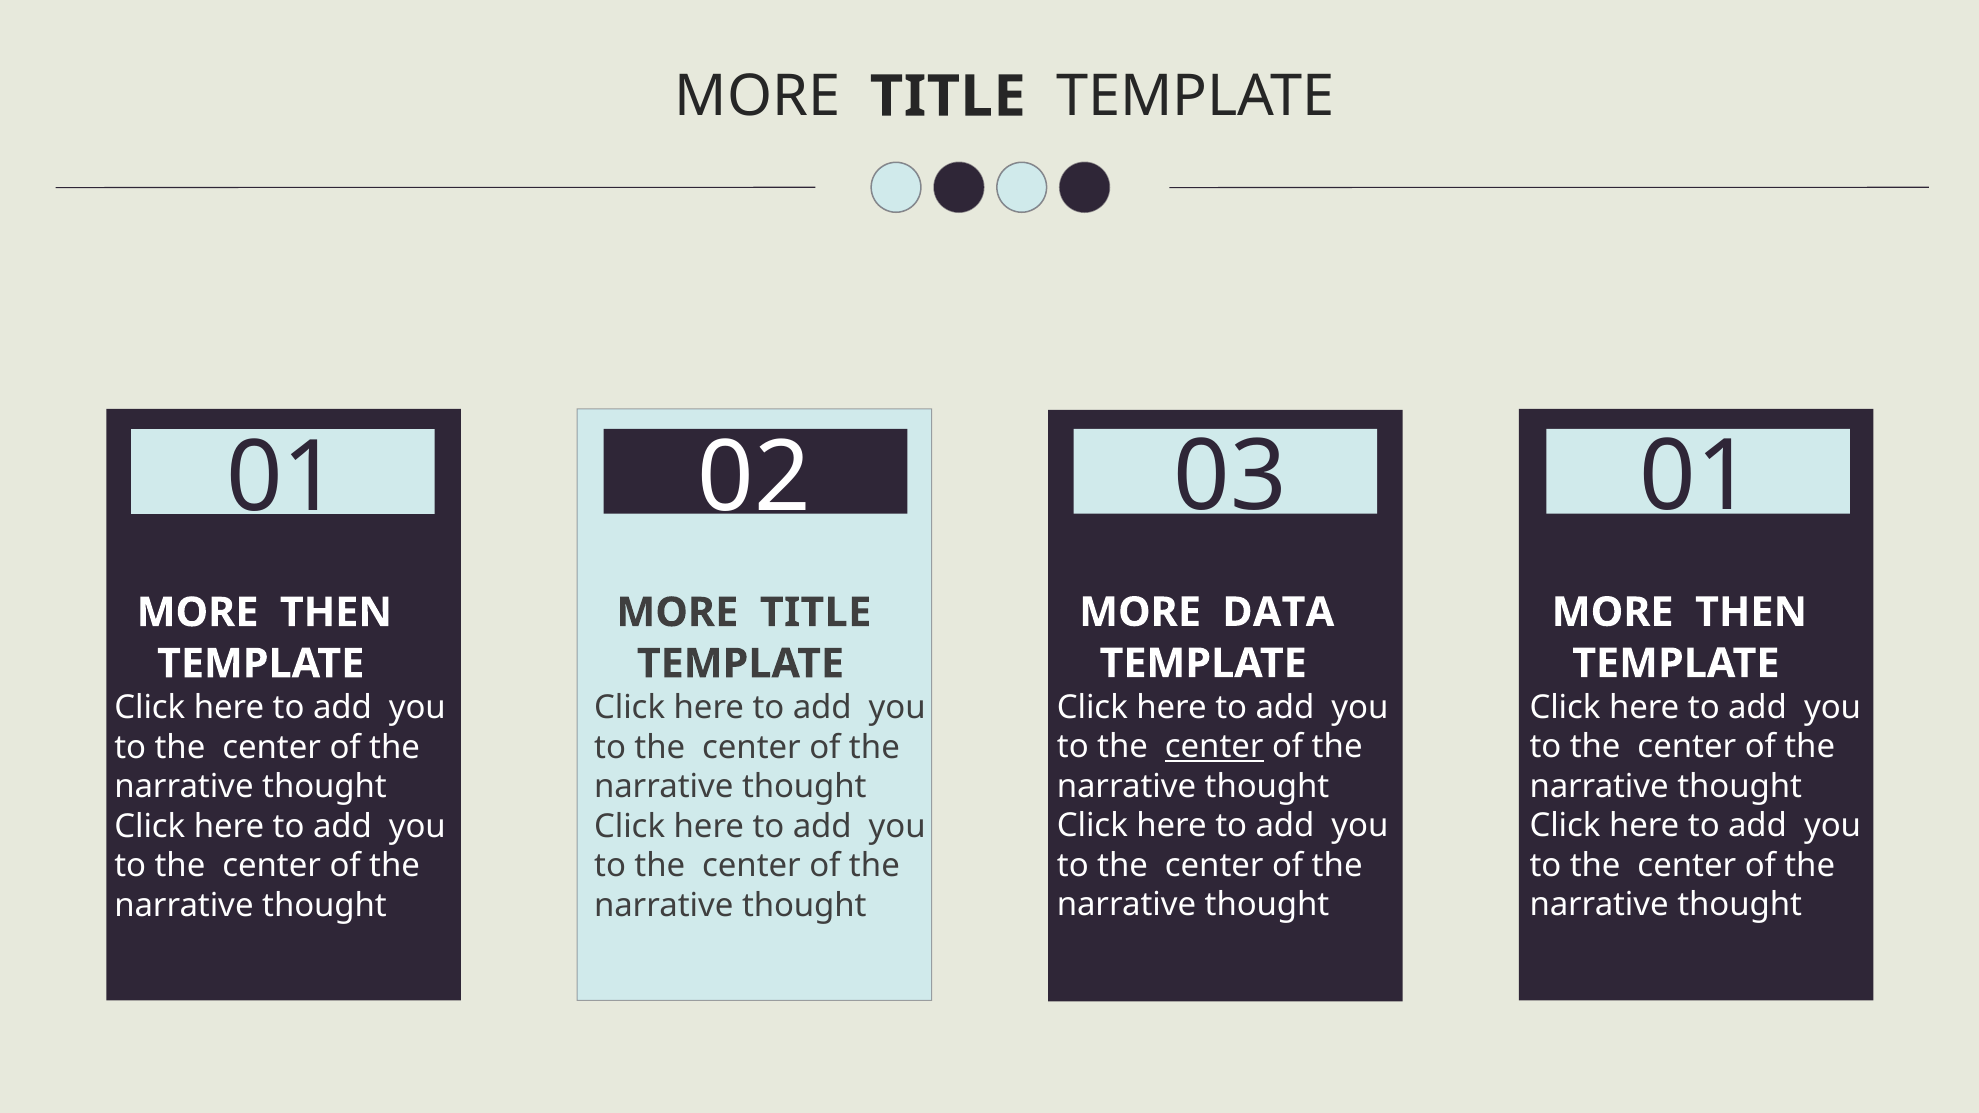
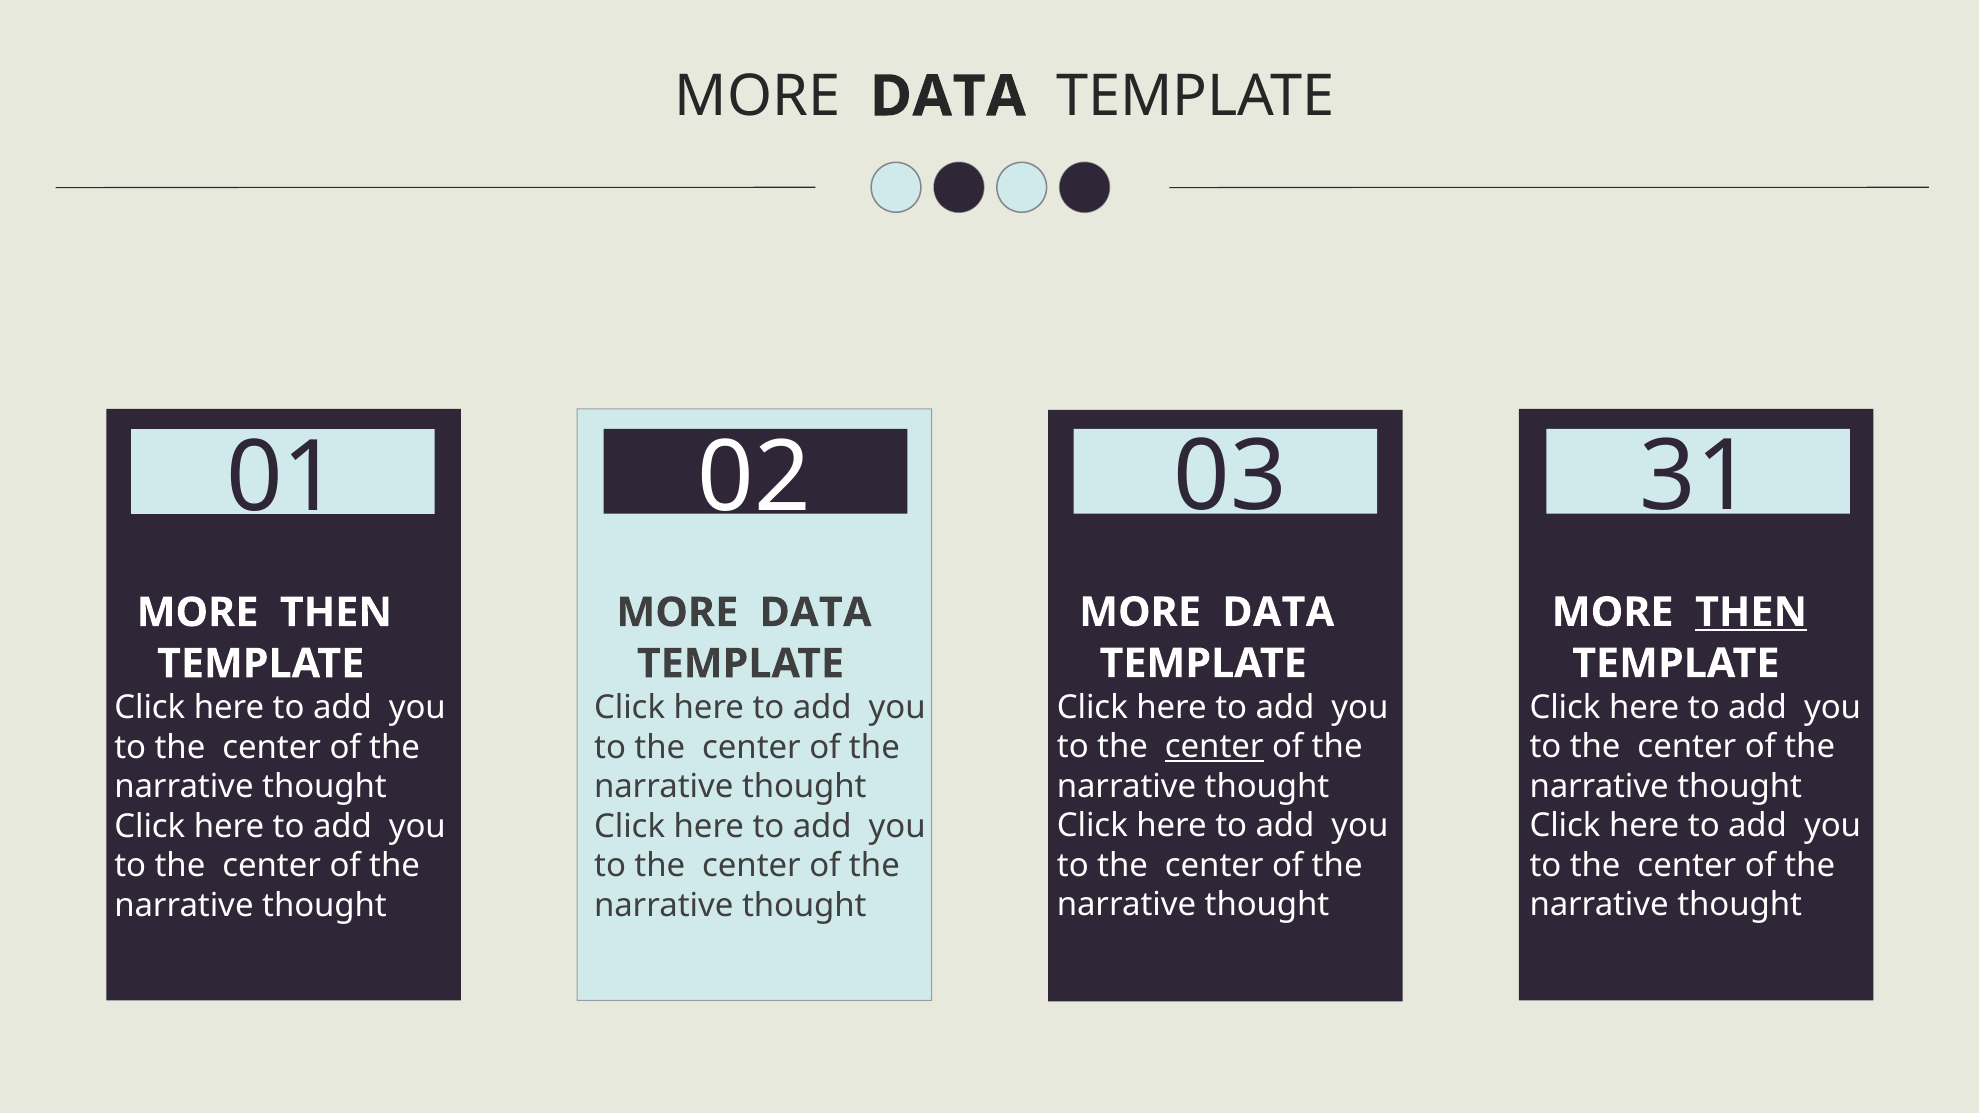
TITLE at (948, 96): TITLE -> DATA
03 01: 01 -> 31
THEN at (1751, 612) underline: none -> present
TITLE at (816, 613): TITLE -> DATA
